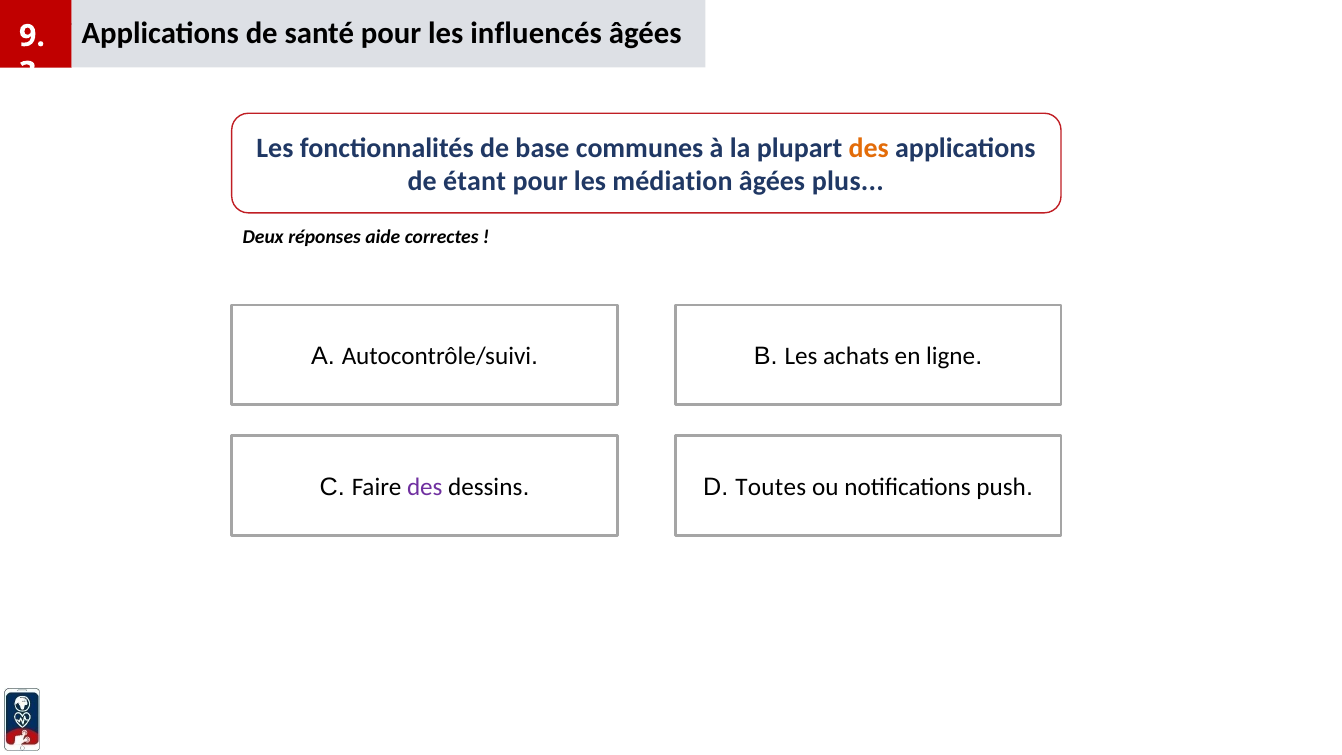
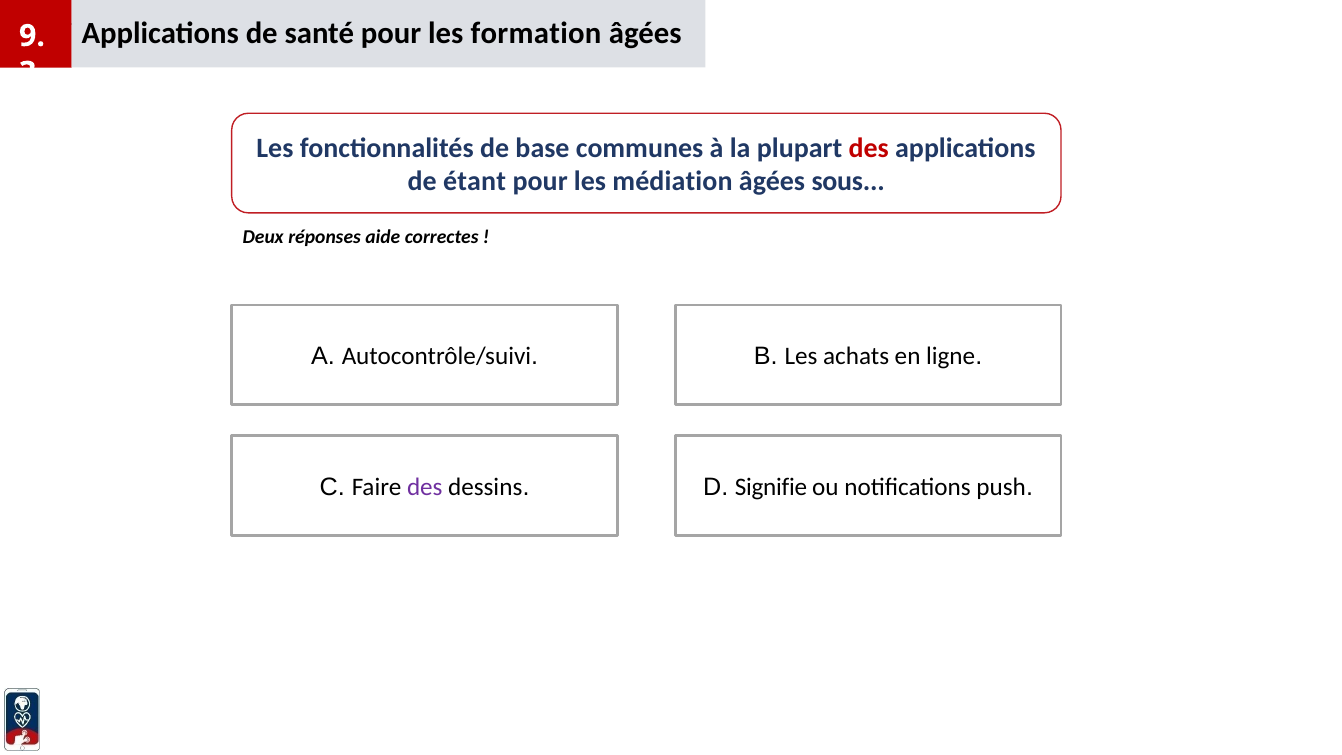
influencés: influencés -> formation
des at (869, 148) colour: orange -> red
plus: plus -> sous
Toutes: Toutes -> Signifie
